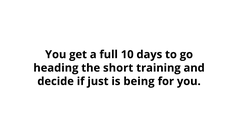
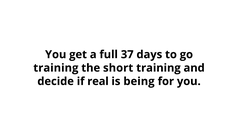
10: 10 -> 37
heading at (56, 68): heading -> training
just: just -> real
